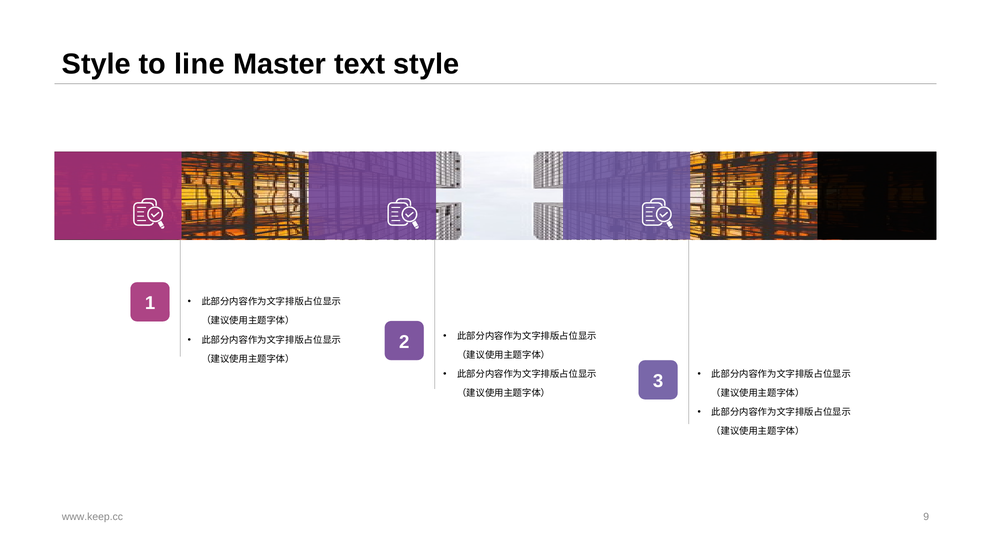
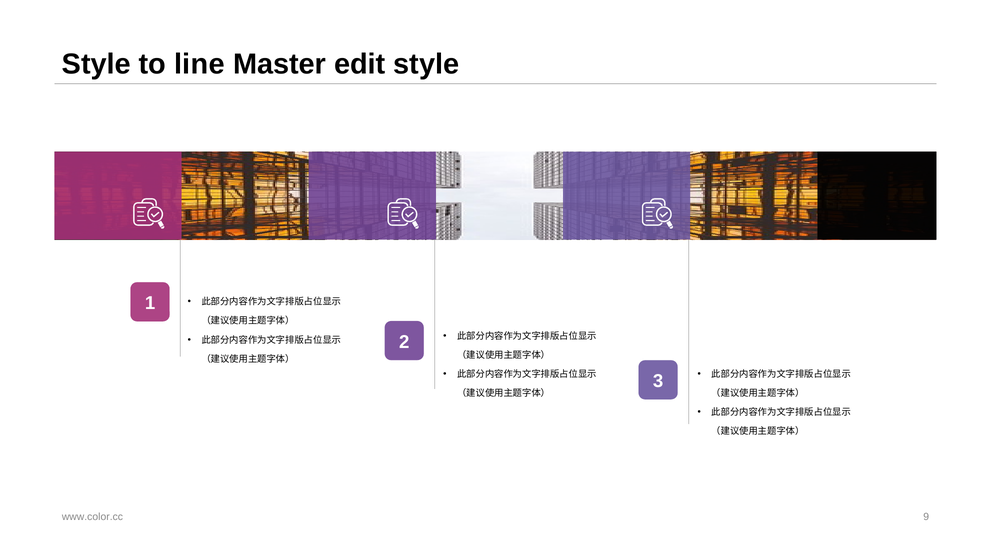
text: text -> edit
www.keep.cc: www.keep.cc -> www.color.cc
